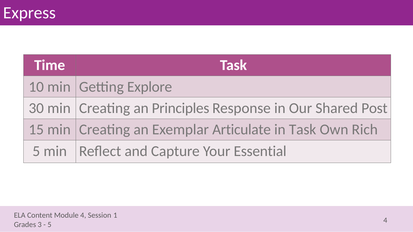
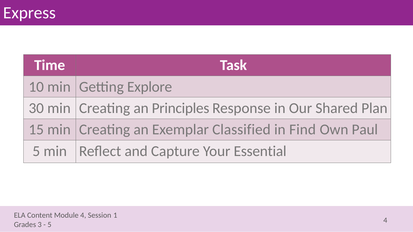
Post: Post -> Plan
Articulate: Articulate -> Classified
in Task: Task -> Find
Rich: Rich -> Paul
